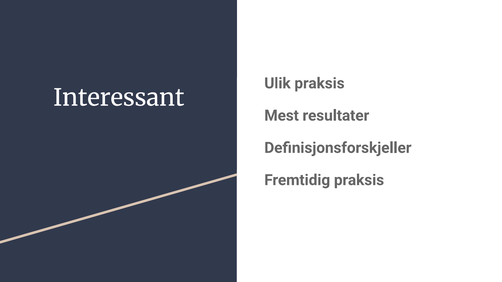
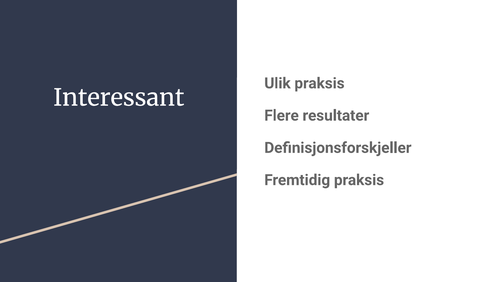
Mest: Mest -> Flere
